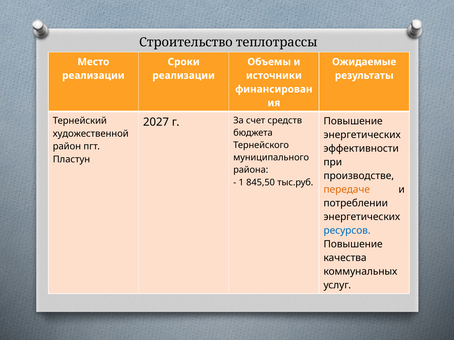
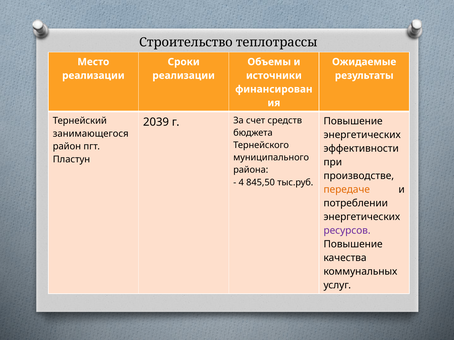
2027: 2027 -> 2039
художественной: художественной -> занимающегося
1: 1 -> 4
ресурсов colour: blue -> purple
